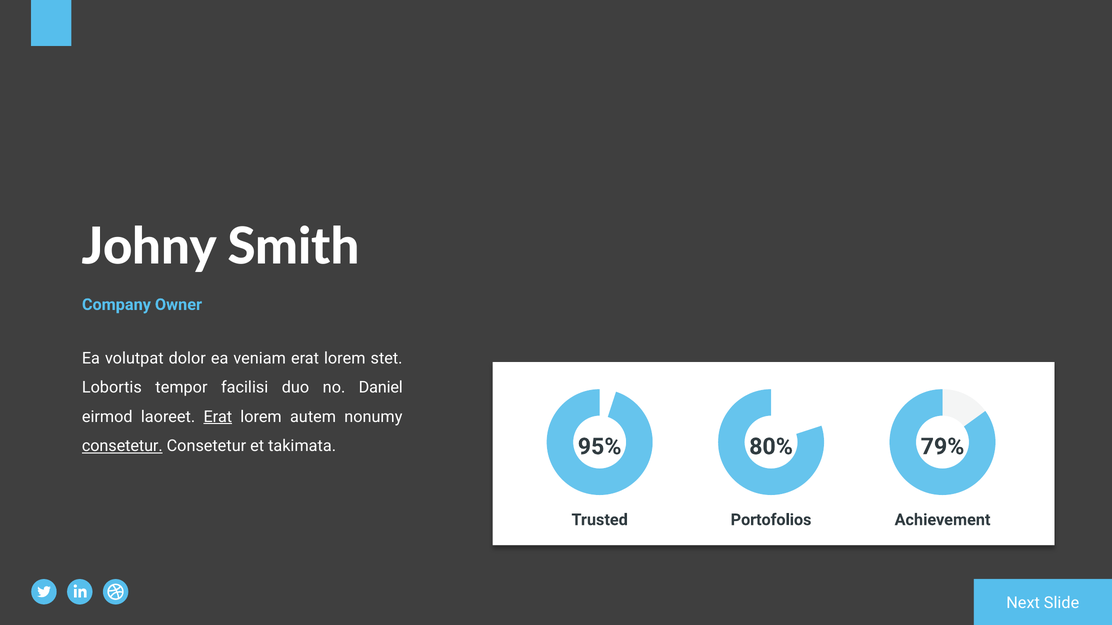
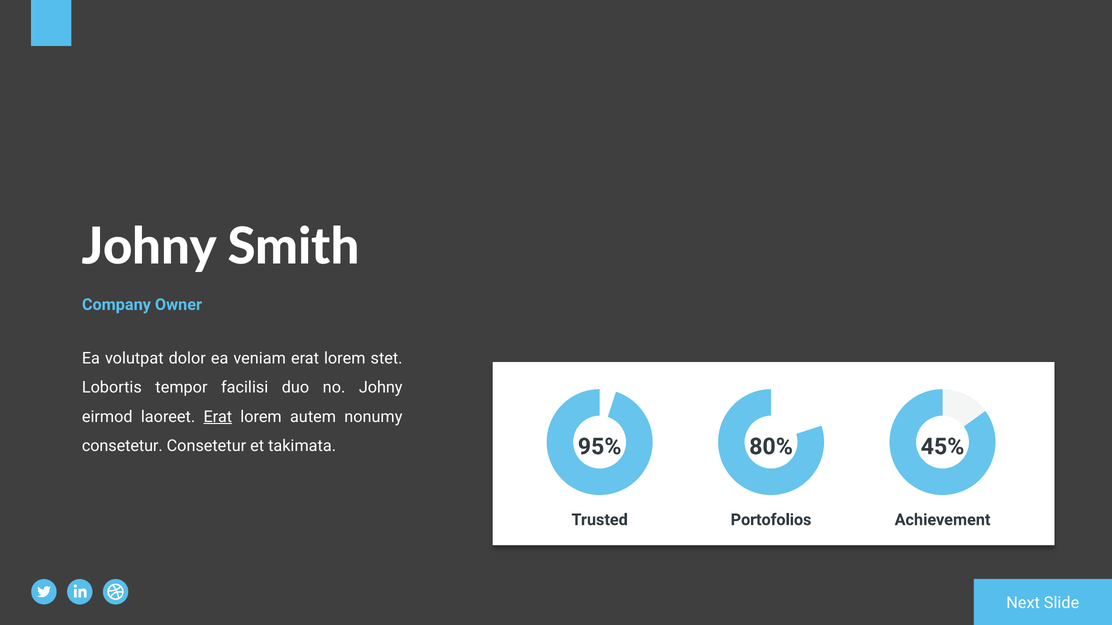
no Daniel: Daniel -> Johny
79%: 79% -> 45%
consetetur at (122, 446) underline: present -> none
